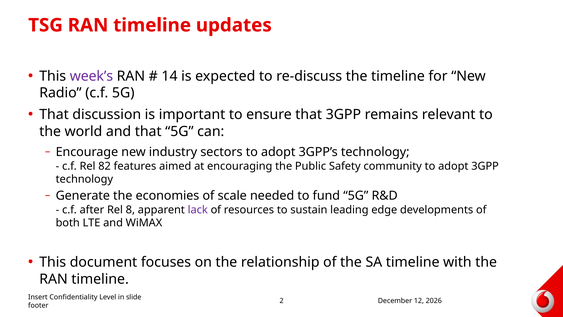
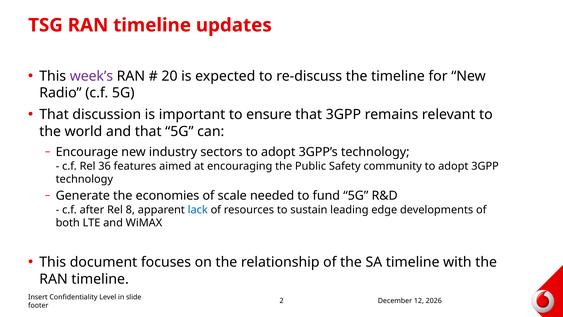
14: 14 -> 20
82: 82 -> 36
lack colour: purple -> blue
